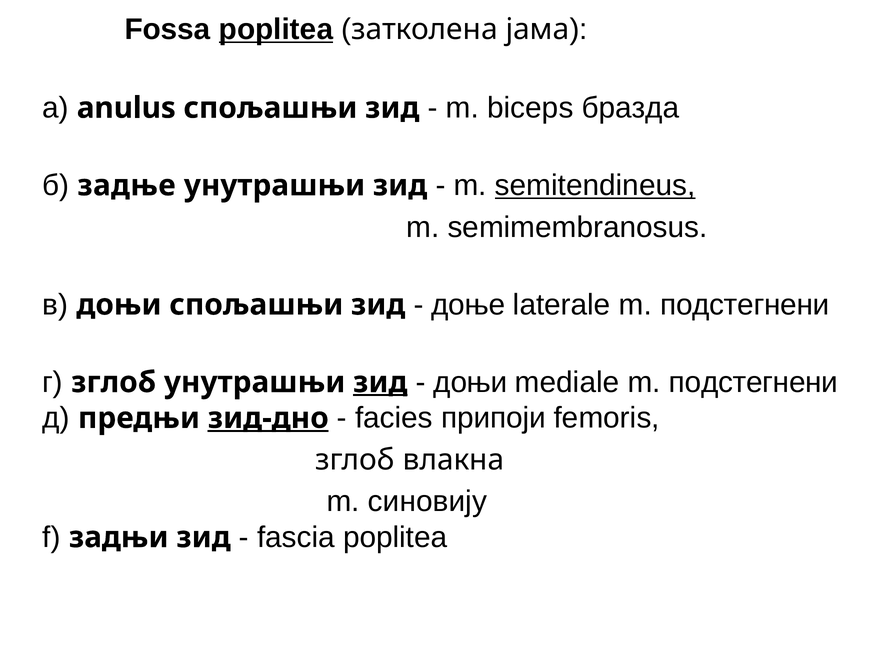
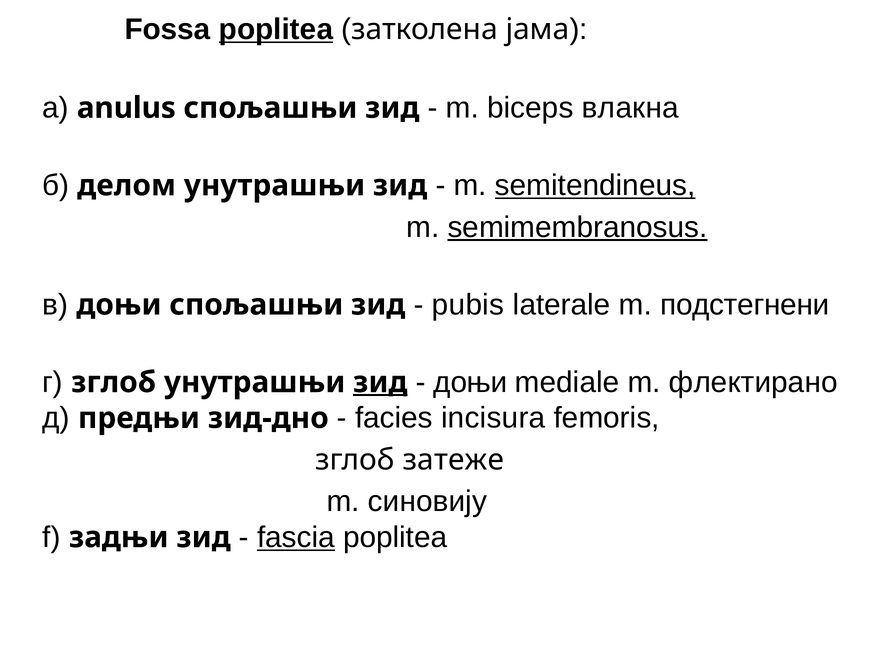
бразда: бразда -> влакна
задње: задње -> делом
semimembranosus underline: none -> present
дoње: дoње -> pubis
mediale m подстегнени: подстегнени -> флектирано
зид-дно underline: present -> none
припоји: припоји -> incisura
влакна: влакна -> затеже
fascia underline: none -> present
